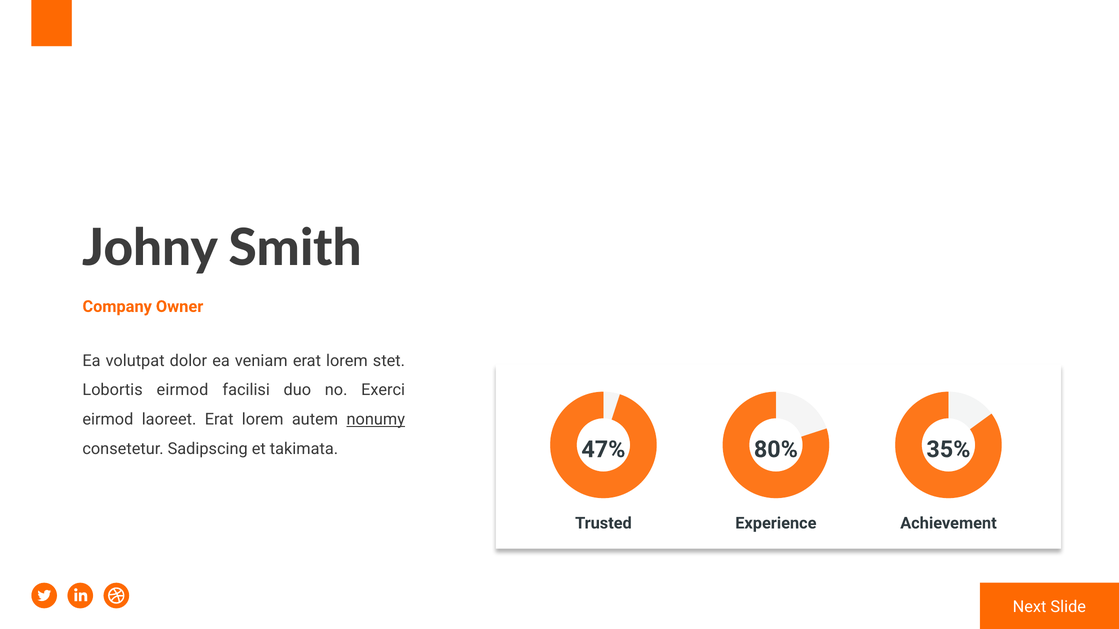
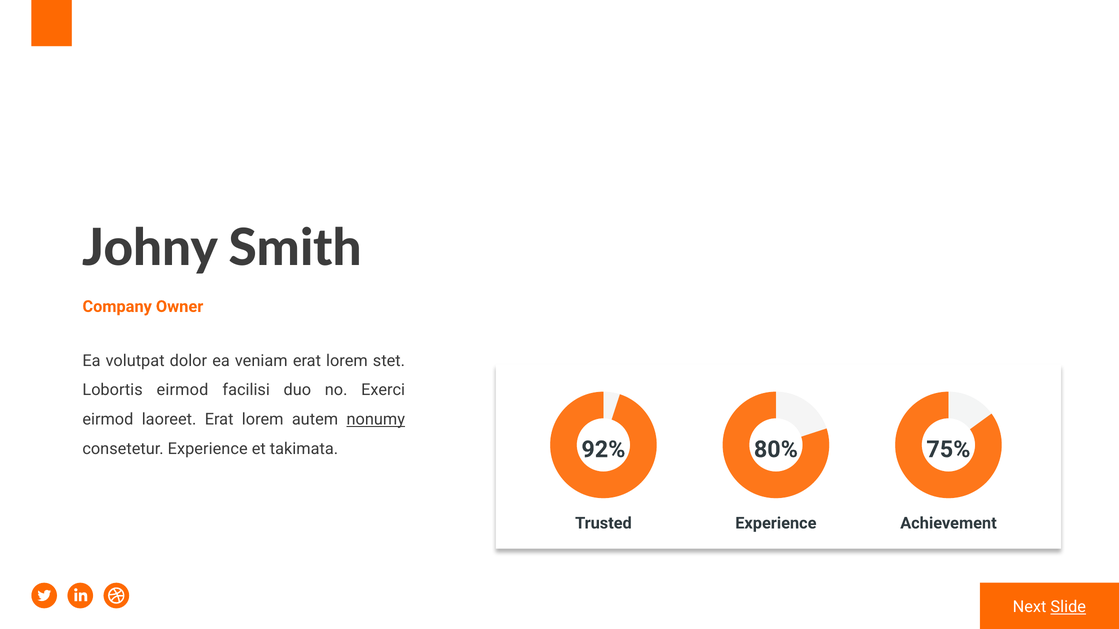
47%: 47% -> 92%
35%: 35% -> 75%
consetetur Sadipscing: Sadipscing -> Experience
Slide underline: none -> present
